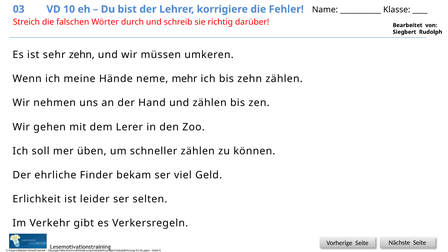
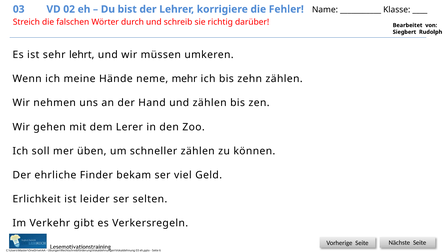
10: 10 -> 02
sehr zehn: zehn -> lehrt
